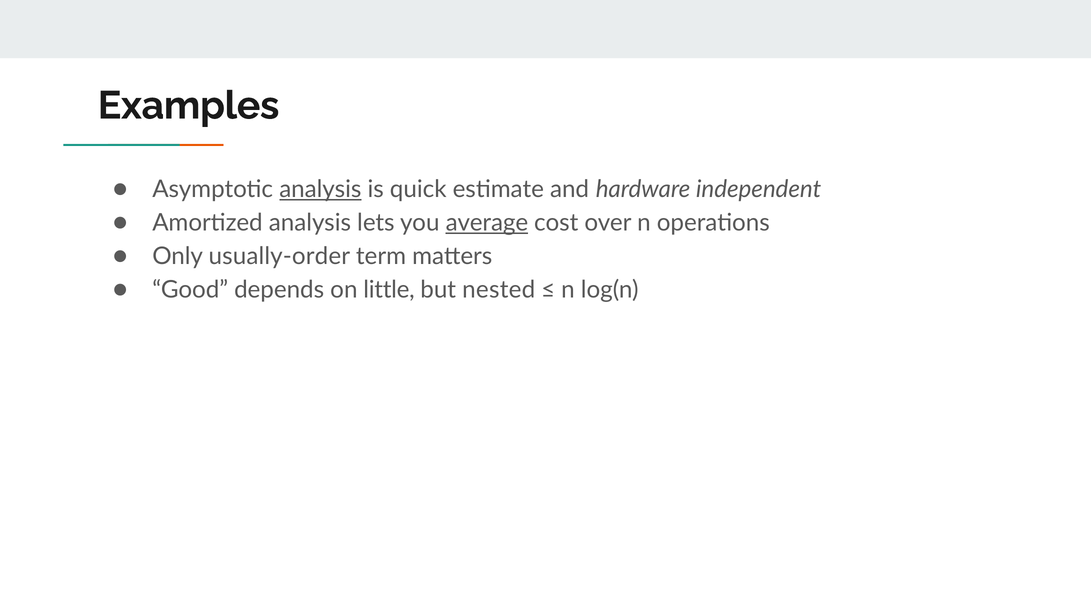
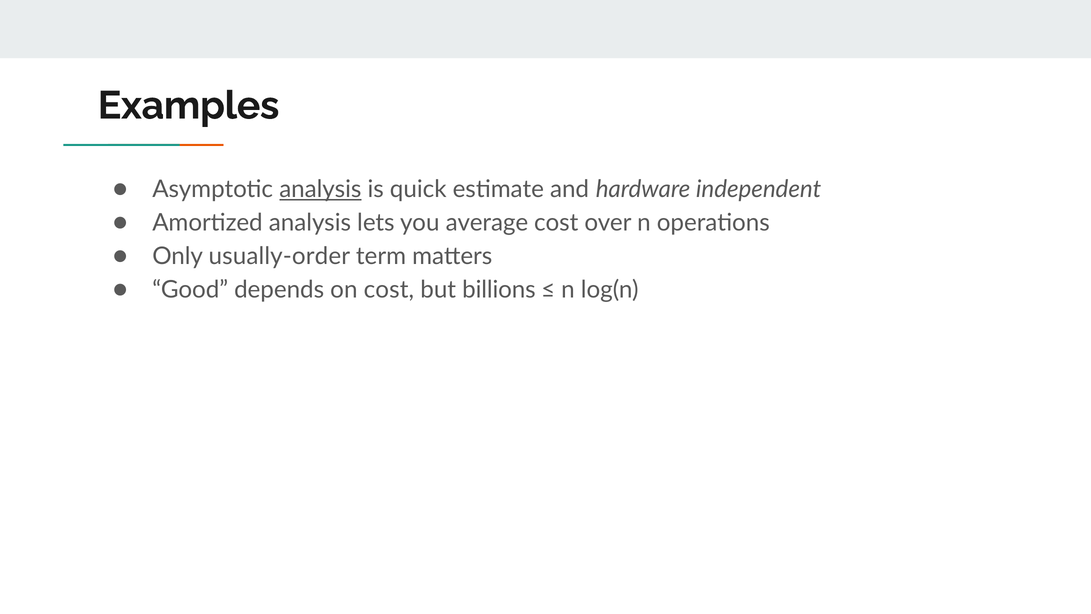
average underline: present -> none
on little: little -> cost
nested: nested -> billions
